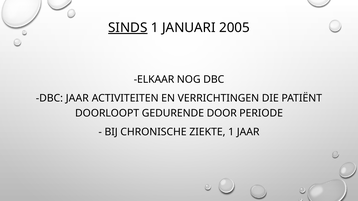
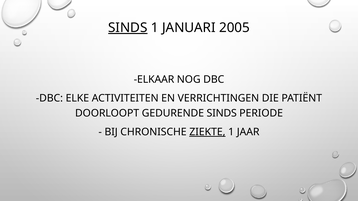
DBC JAAR: JAAR -> ELKE
GEDURENDE DOOR: DOOR -> SINDS
ZIEKTE underline: none -> present
